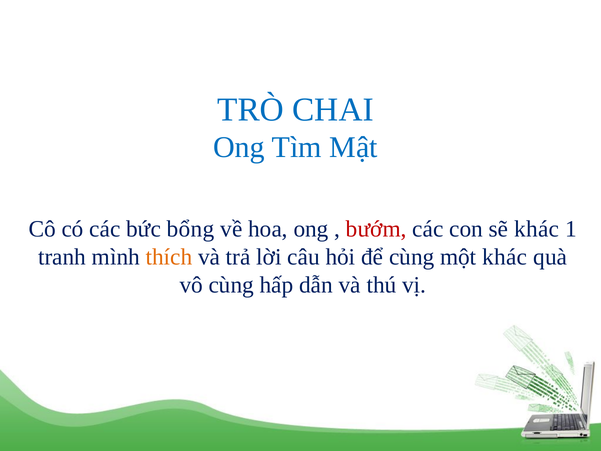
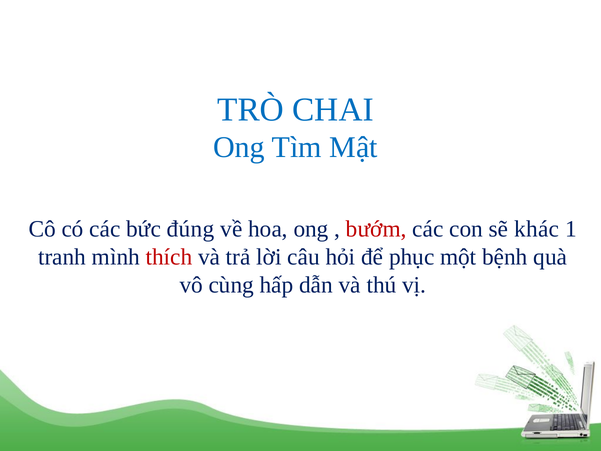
bổng: bổng -> đúng
thích colour: orange -> red
để cùng: cùng -> phục
một khác: khác -> bệnh
